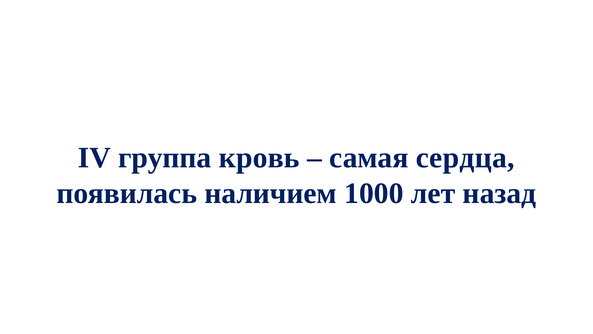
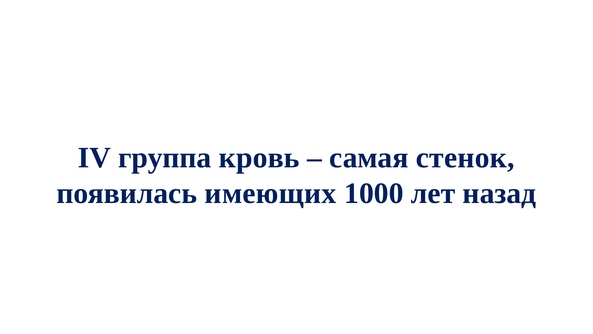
сердца: сердца -> стенок
наличием: наличием -> имеющих
